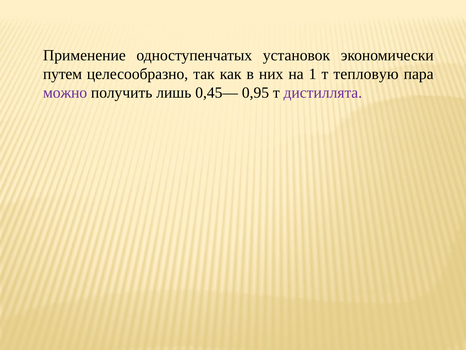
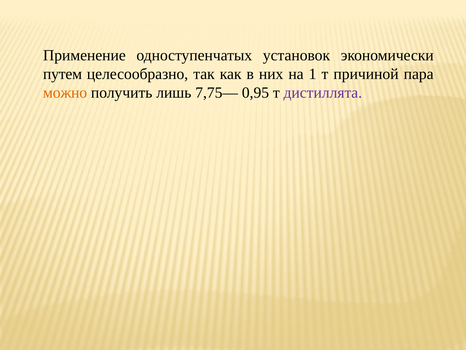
тепловую: тепловую -> причиной
можно colour: purple -> orange
0,45—: 0,45— -> 7,75—
